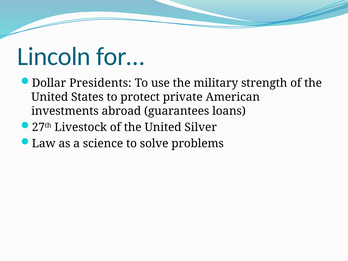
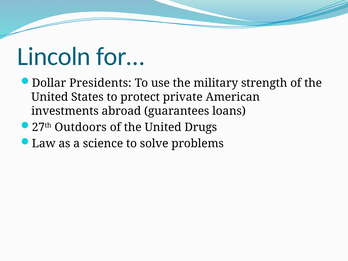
Livestock: Livestock -> Outdoors
Silver: Silver -> Drugs
